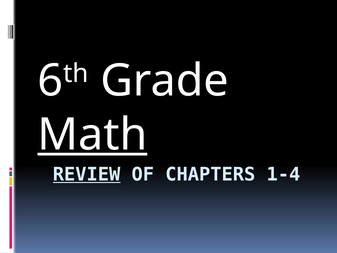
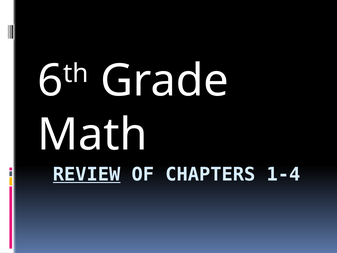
Math underline: present -> none
